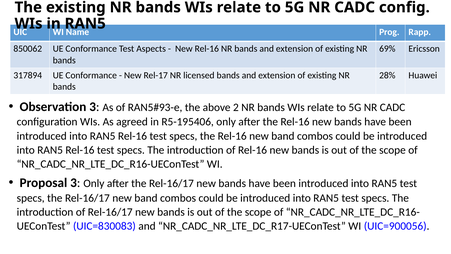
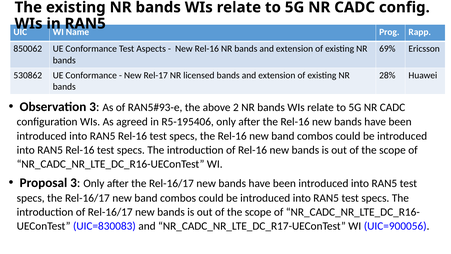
317894: 317894 -> 530862
